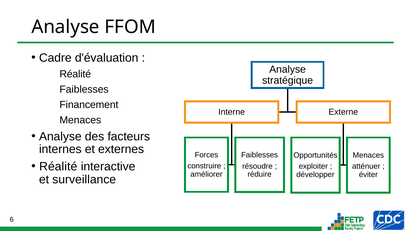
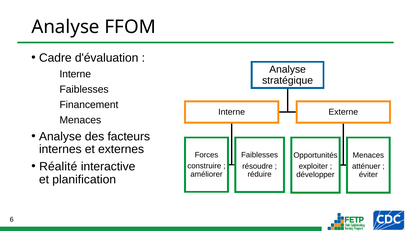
Réalité at (75, 74): Réalité -> Interne
surveillance: surveillance -> planification
